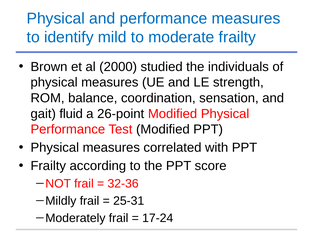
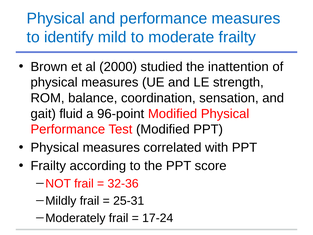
individuals: individuals -> inattention
26-point: 26-point -> 96-point
